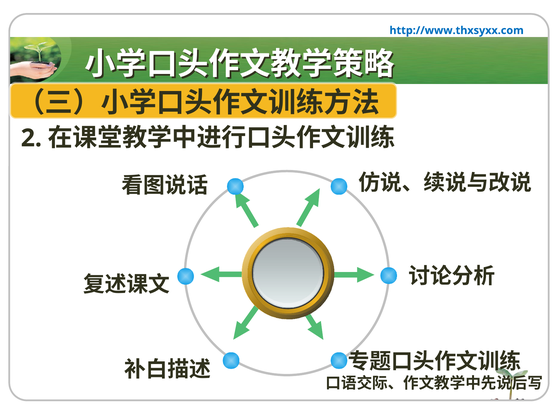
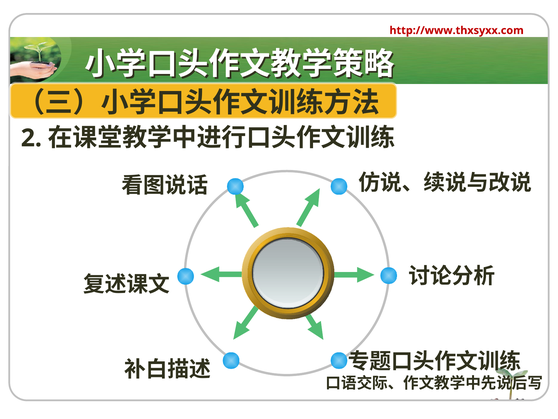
http://www.thxsyxx.com colour: blue -> red
